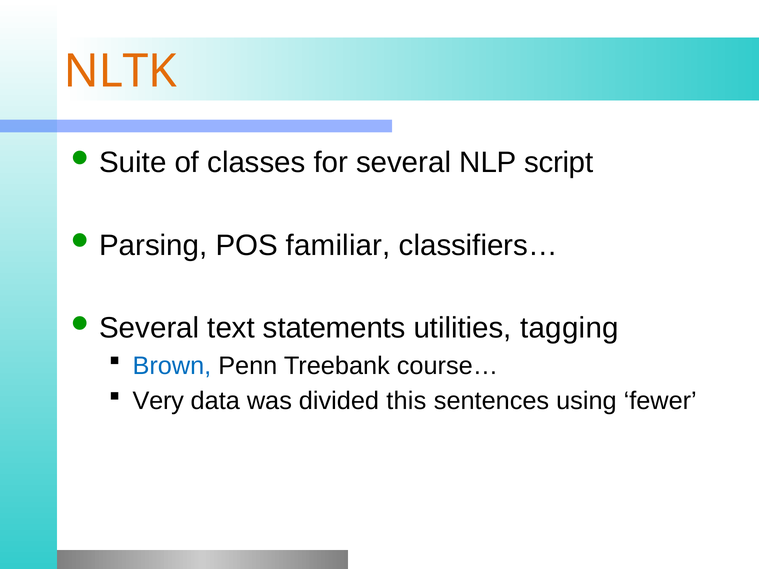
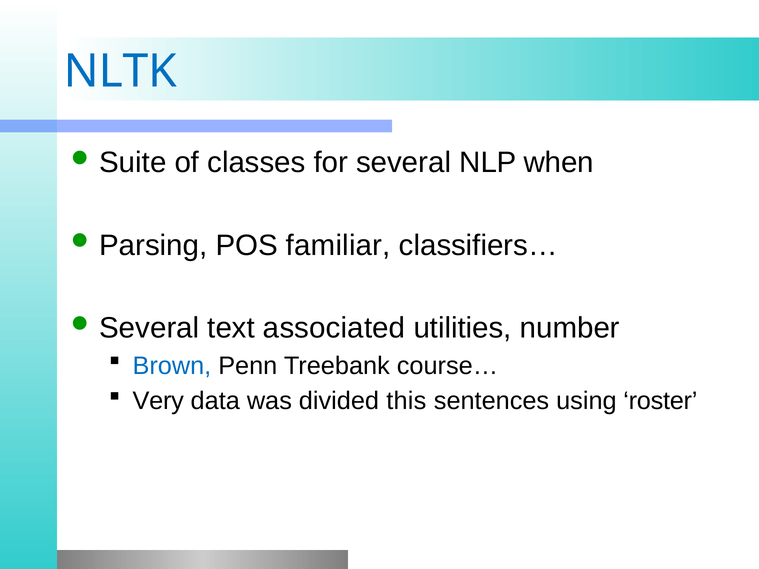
NLTK colour: orange -> blue
script: script -> when
statements: statements -> associated
tagging: tagging -> number
fewer: fewer -> roster
